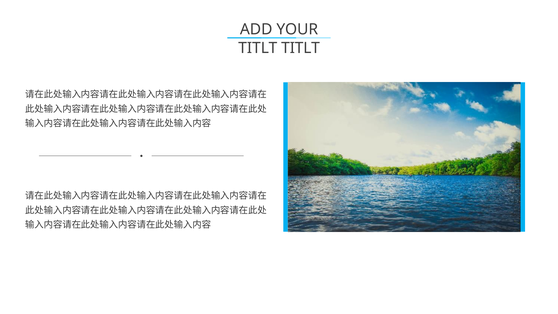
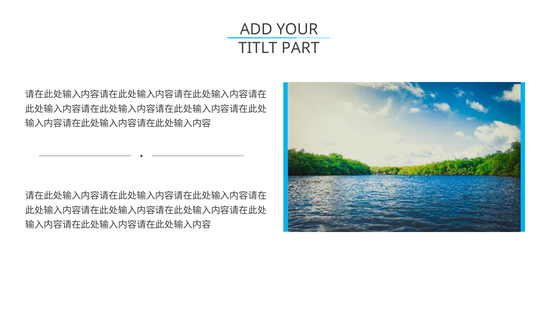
TITLT TITLT: TITLT -> PART
